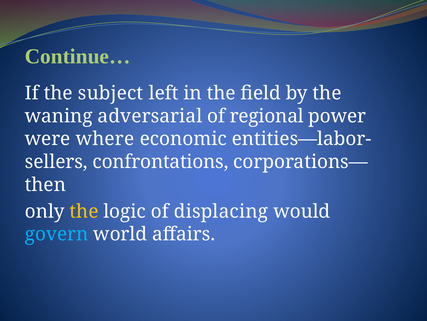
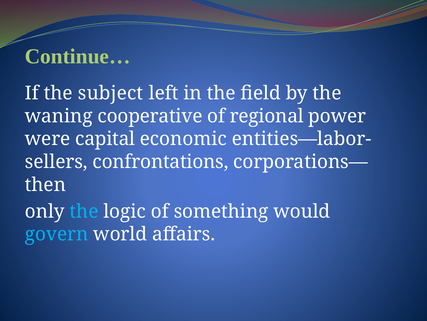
adversarial: adversarial -> cooperative
where: where -> capital
the at (84, 211) colour: yellow -> light blue
displacing: displacing -> something
